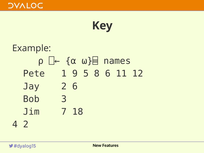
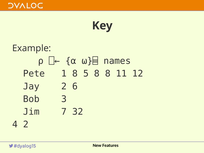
1 9: 9 -> 8
8 6: 6 -> 8
18: 18 -> 32
